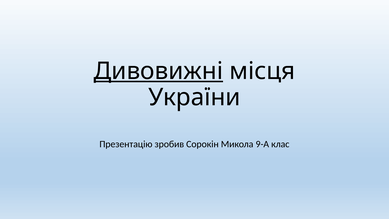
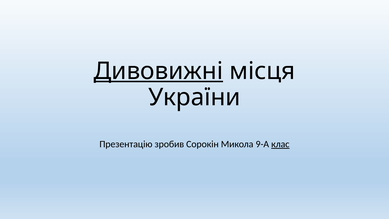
клас underline: none -> present
